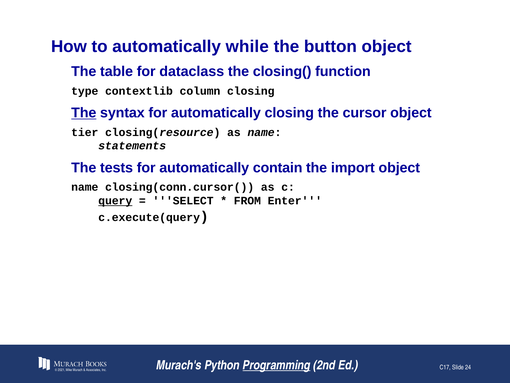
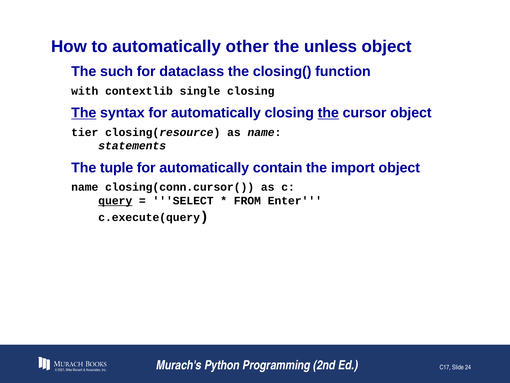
while: while -> other
button: button -> unless
table: table -> such
type: type -> with
column: column -> single
the at (328, 113) underline: none -> present
tests: tests -> tuple
Programming underline: present -> none
